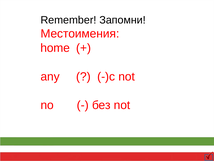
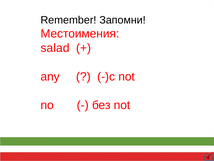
home: home -> salad
